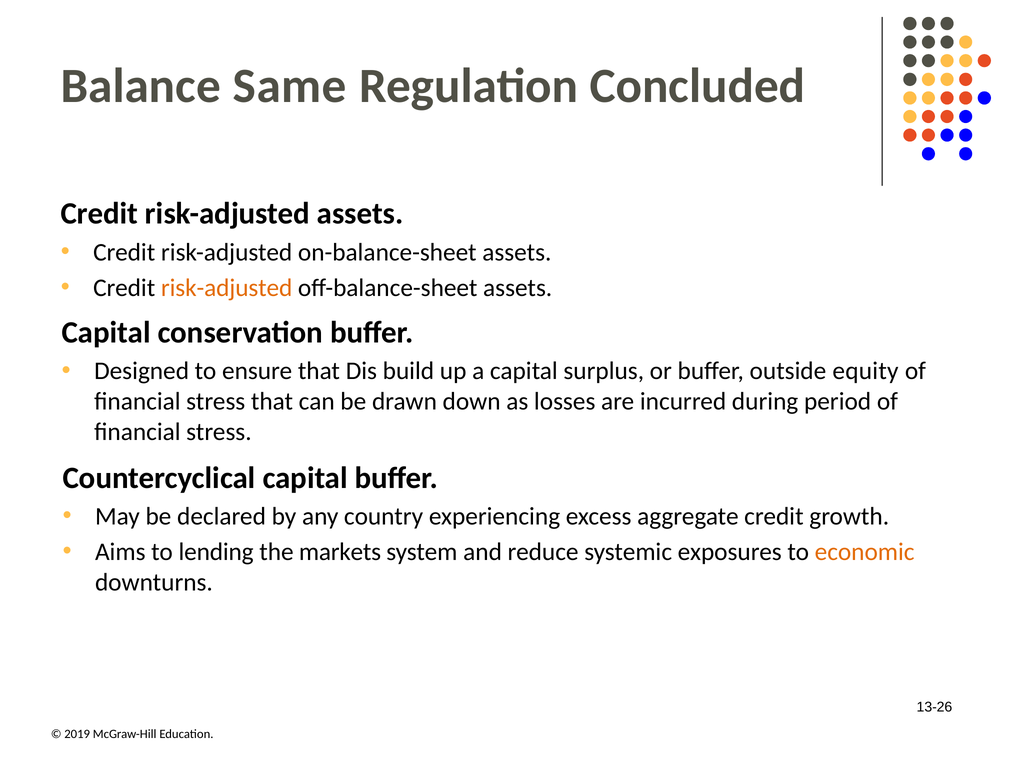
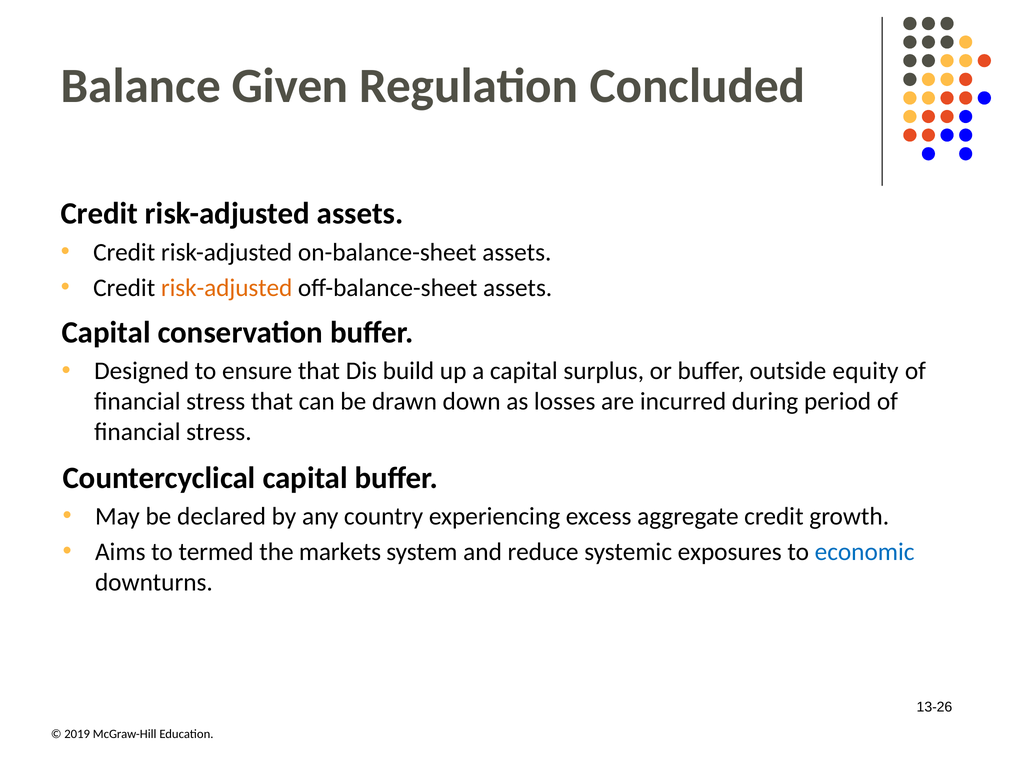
Same: Same -> Given
lending: lending -> termed
economic colour: orange -> blue
